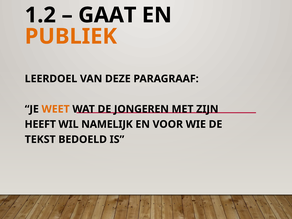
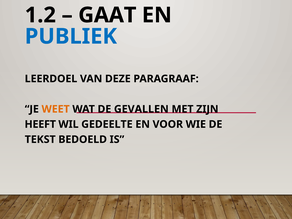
PUBLIEK colour: orange -> blue
JONGEREN: JONGEREN -> GEVALLEN
NAMELIJK: NAMELIJK -> GEDEELTE
